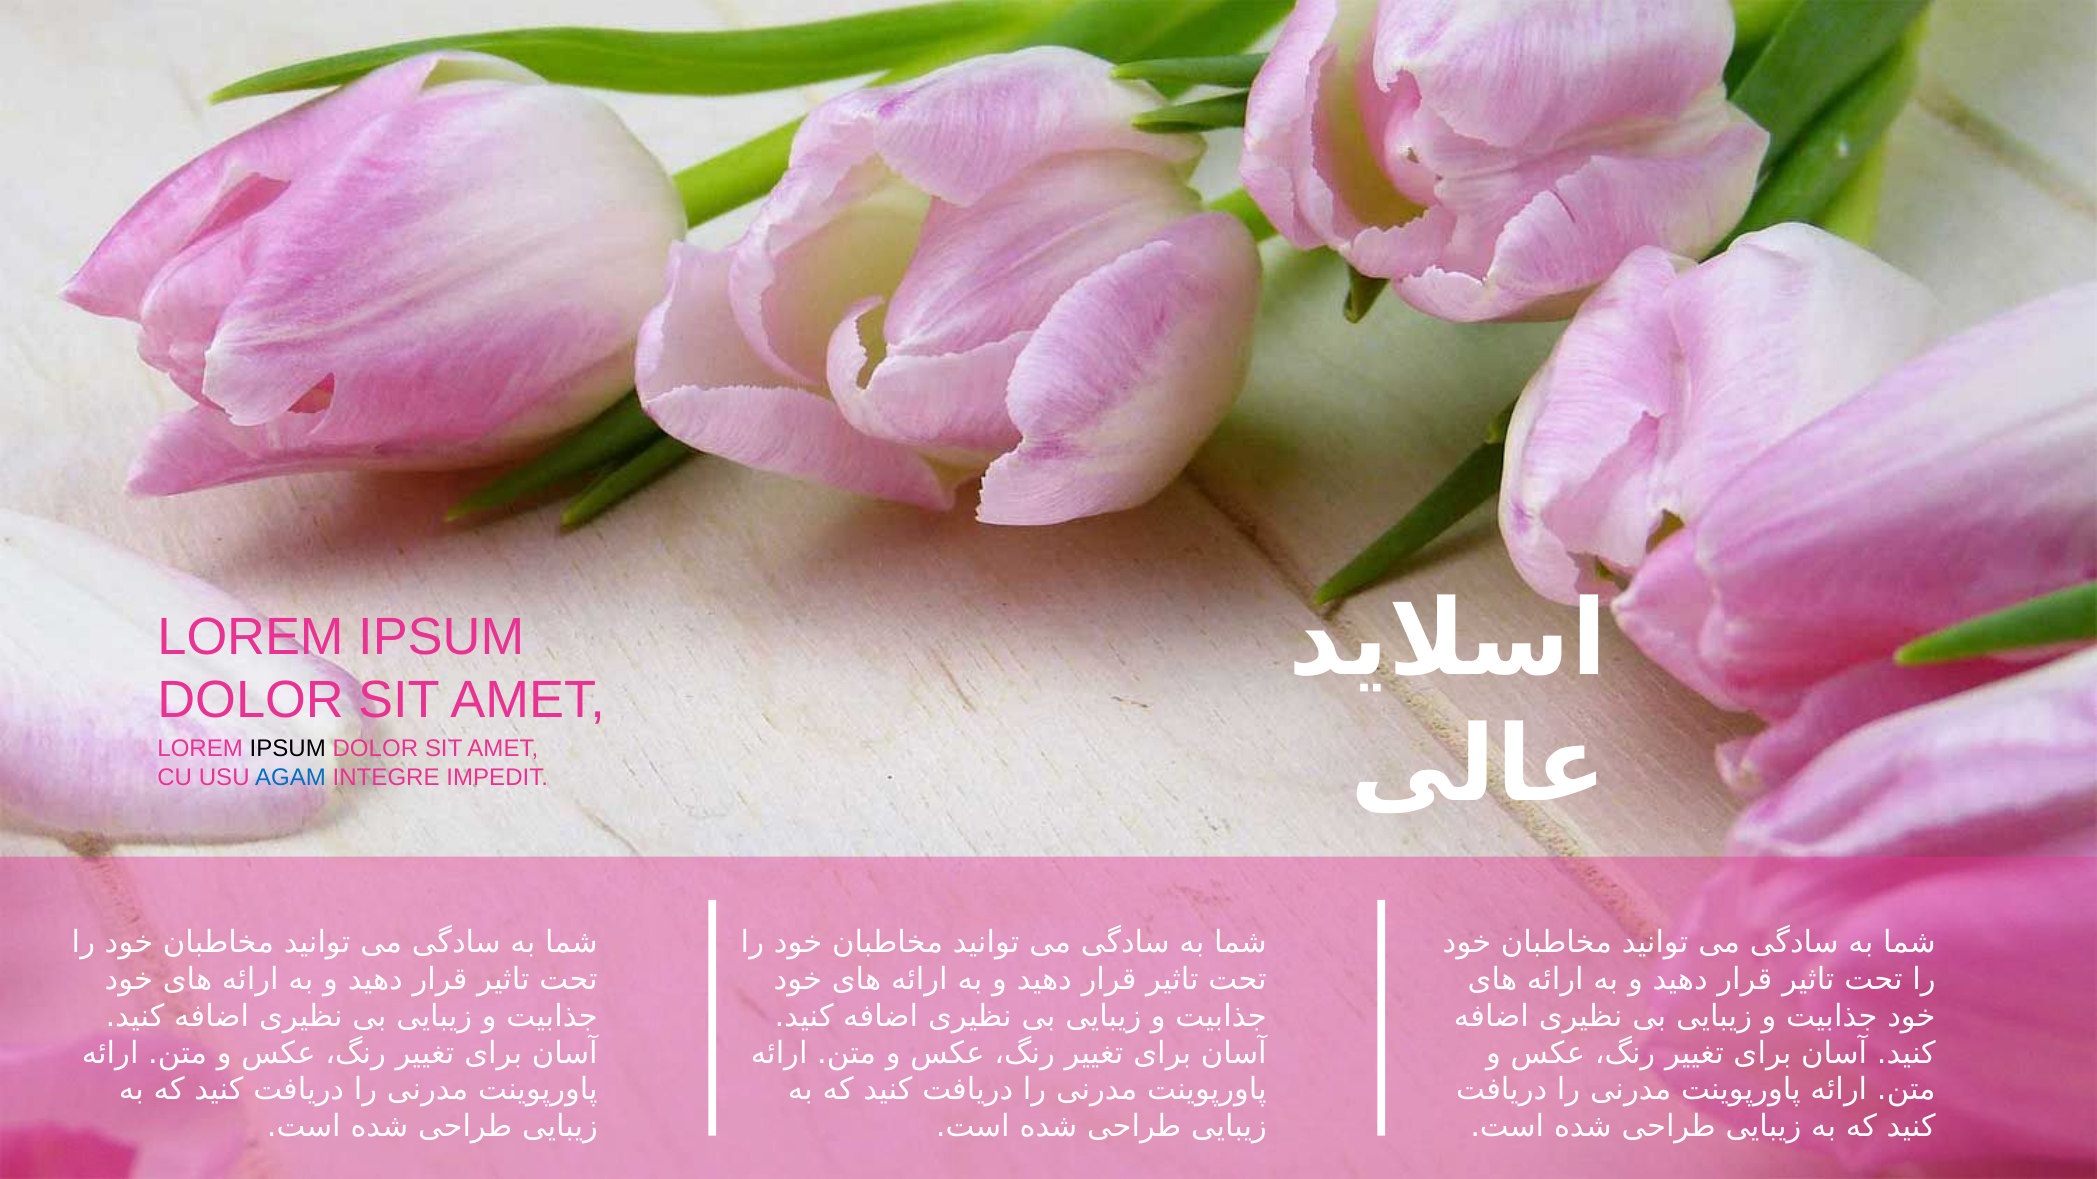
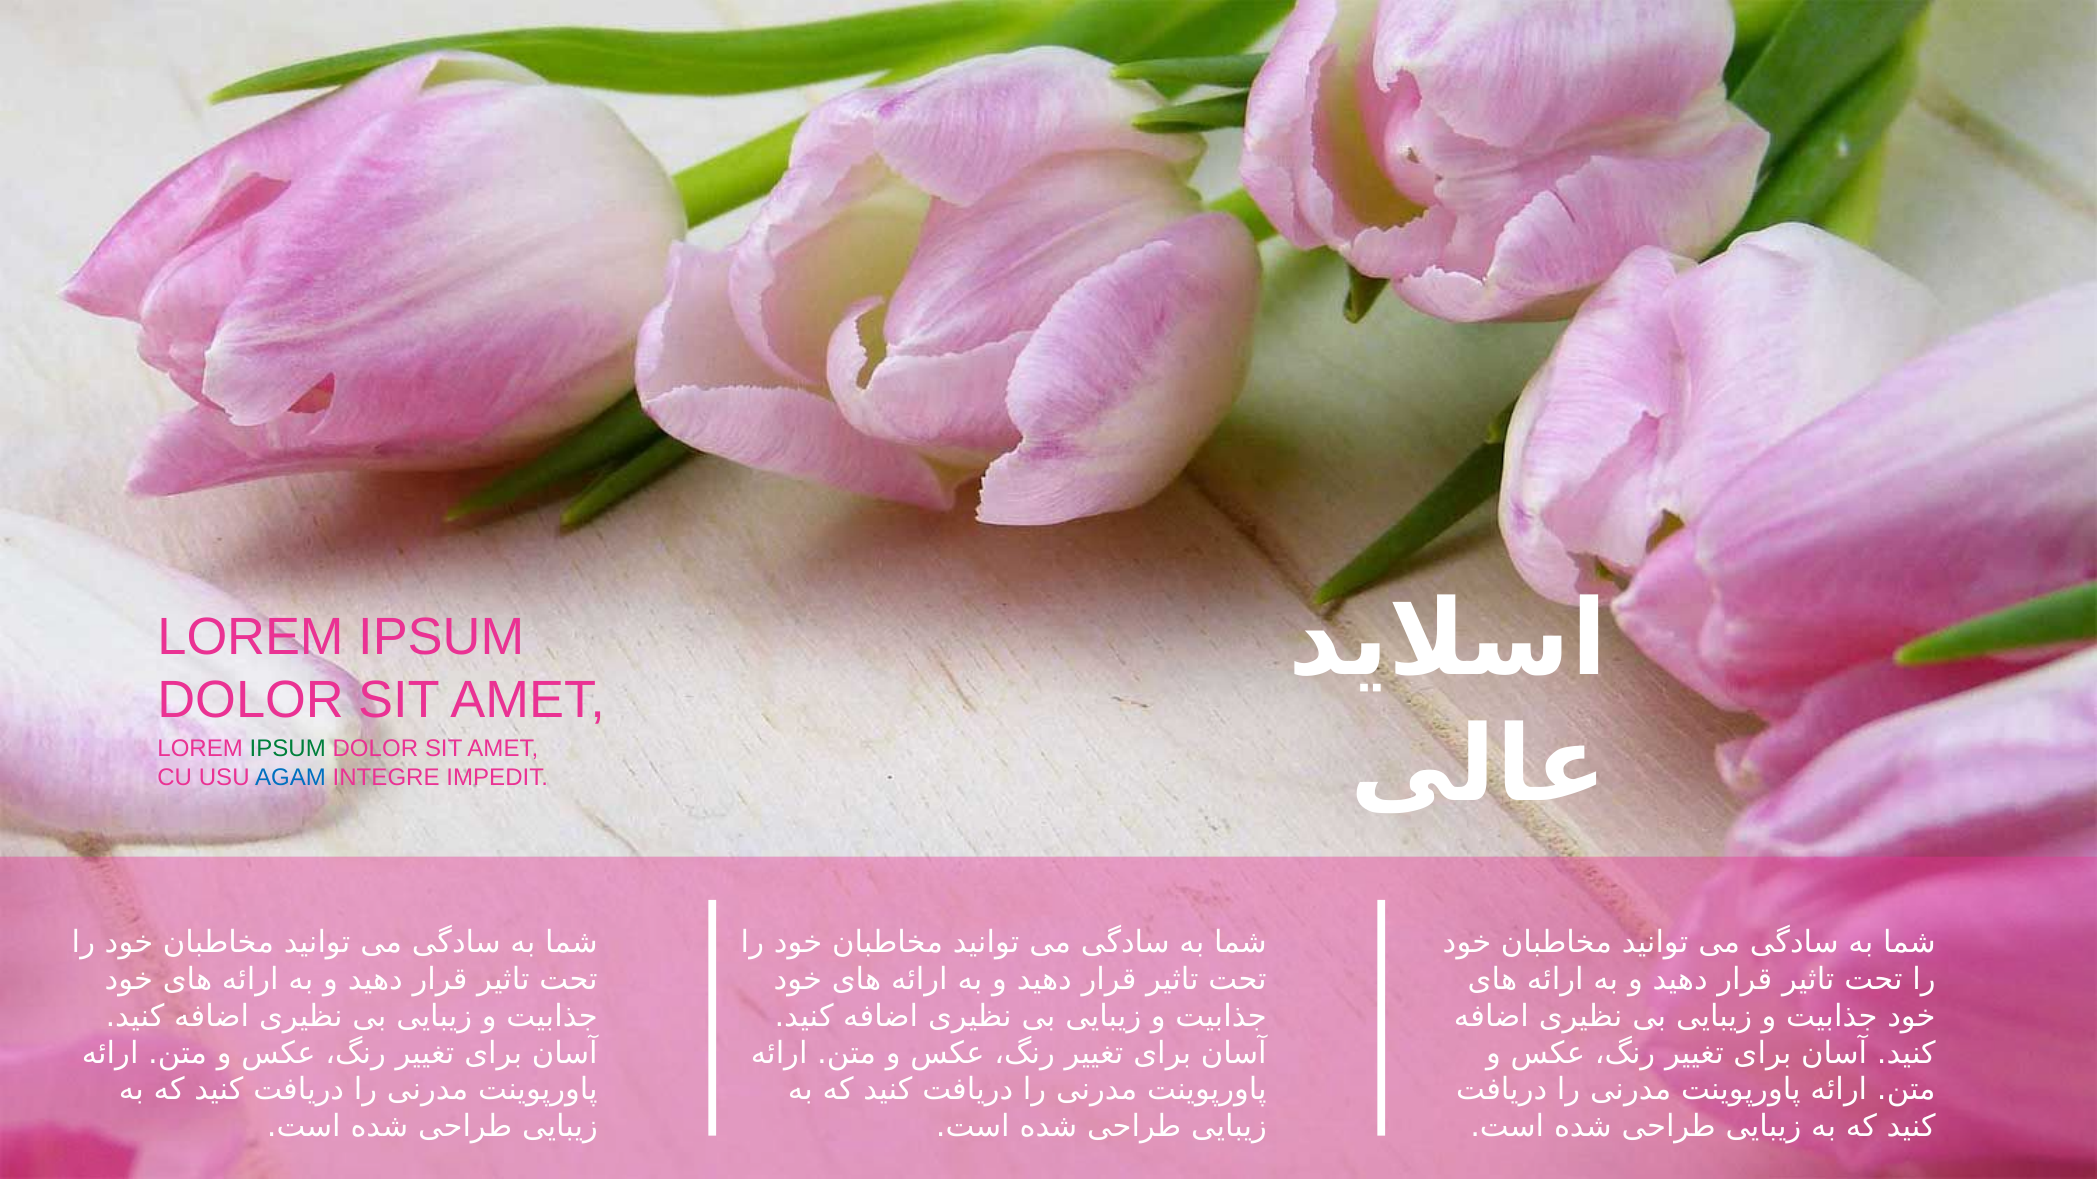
IPSUM at (288, 749) colour: black -> green
